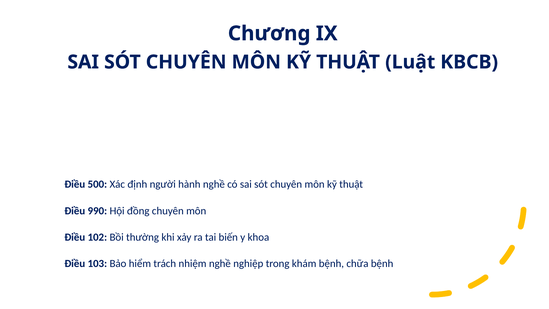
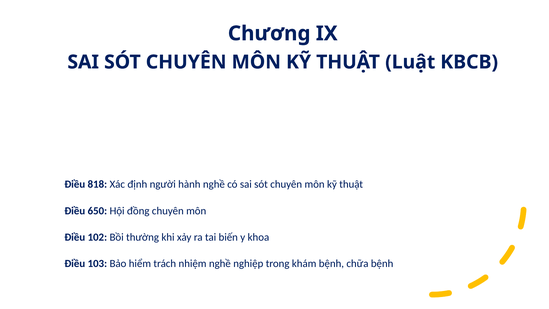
500: 500 -> 818
990: 990 -> 650
